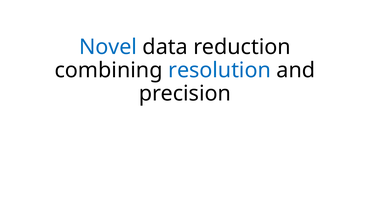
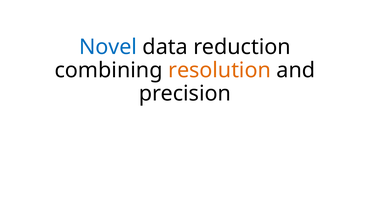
resolution colour: blue -> orange
